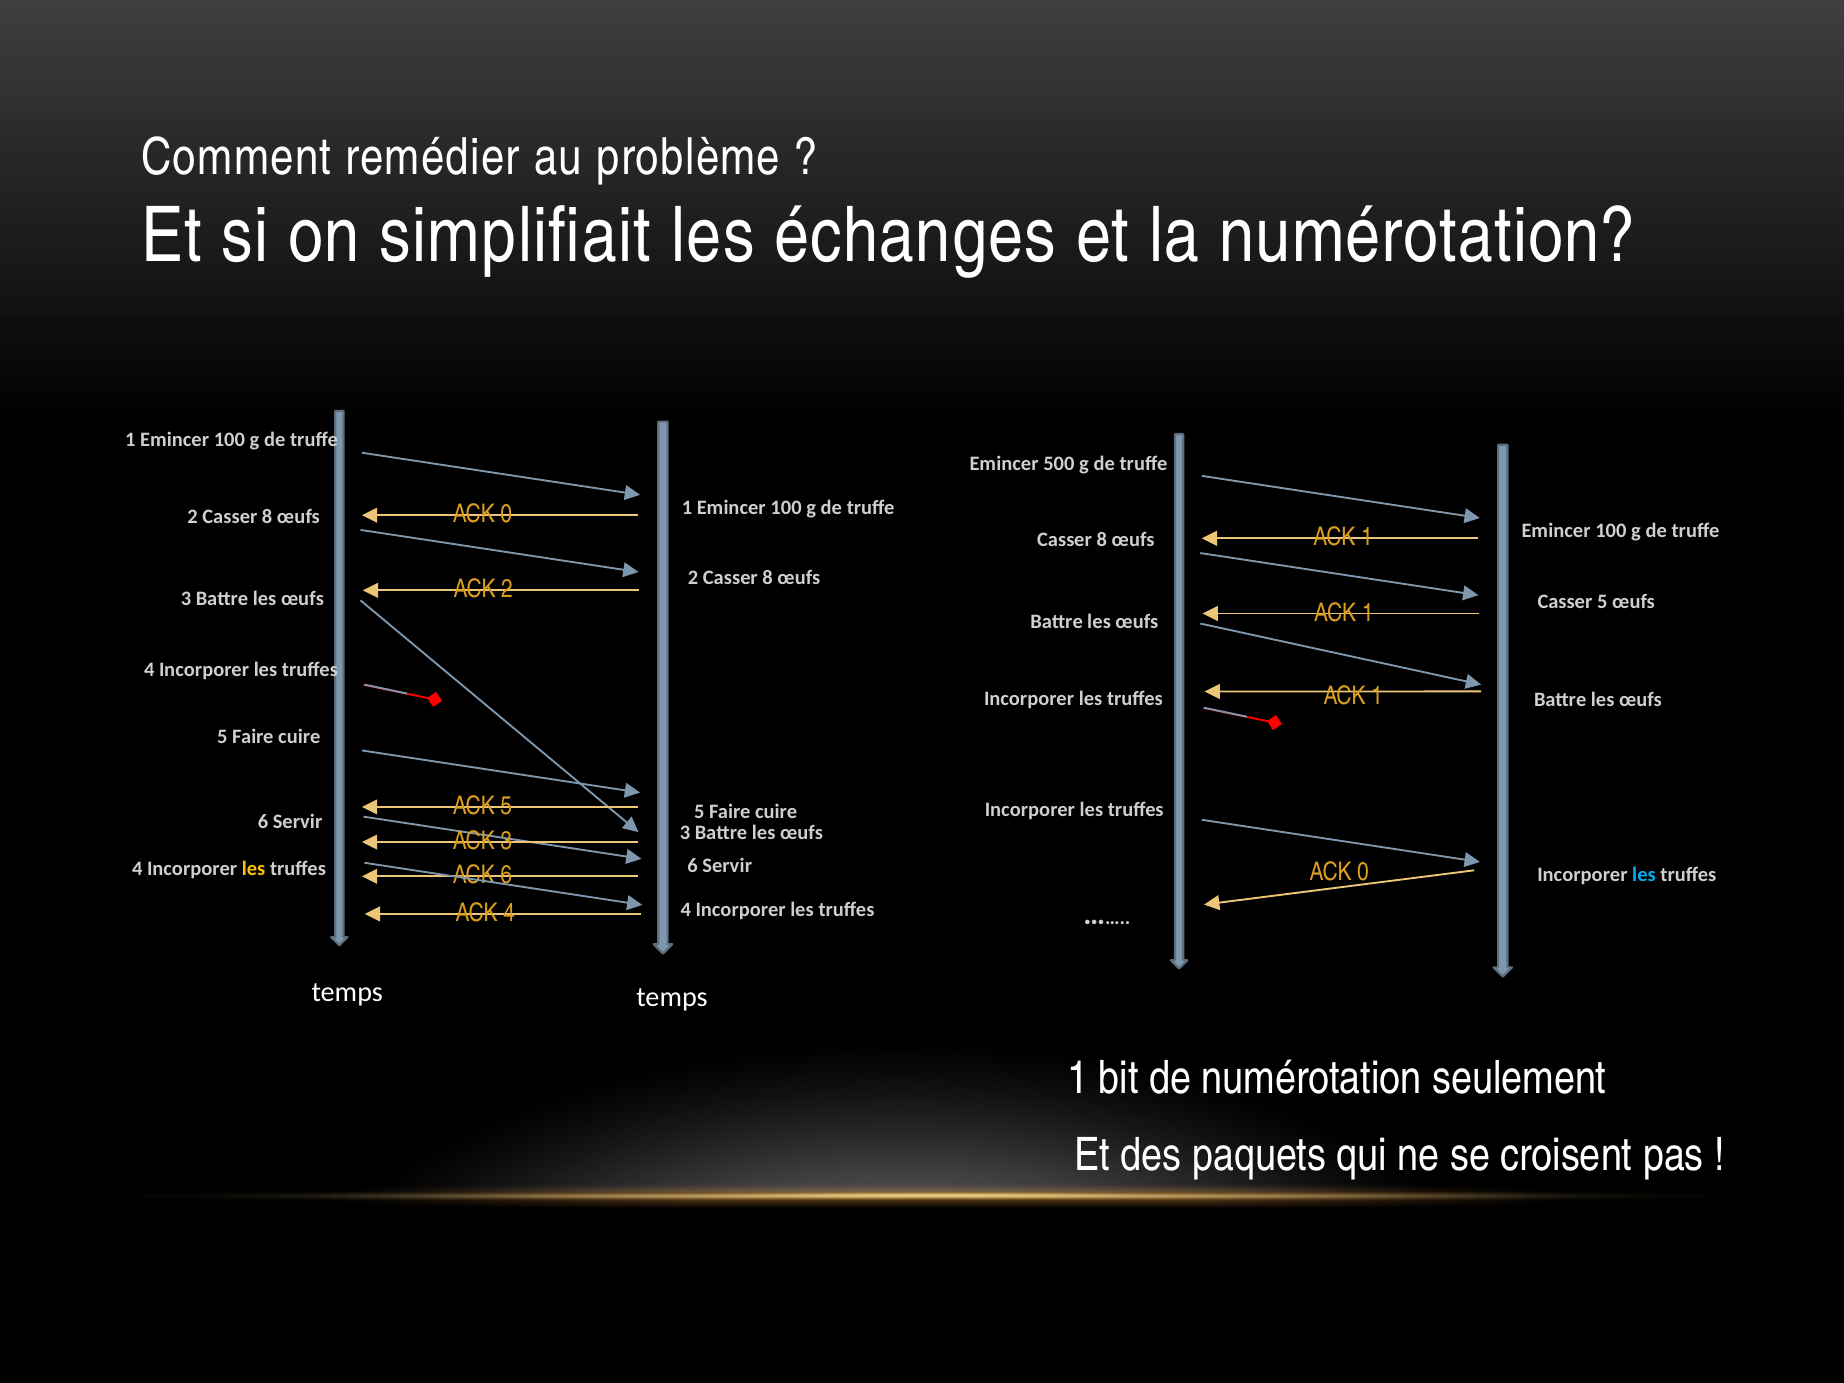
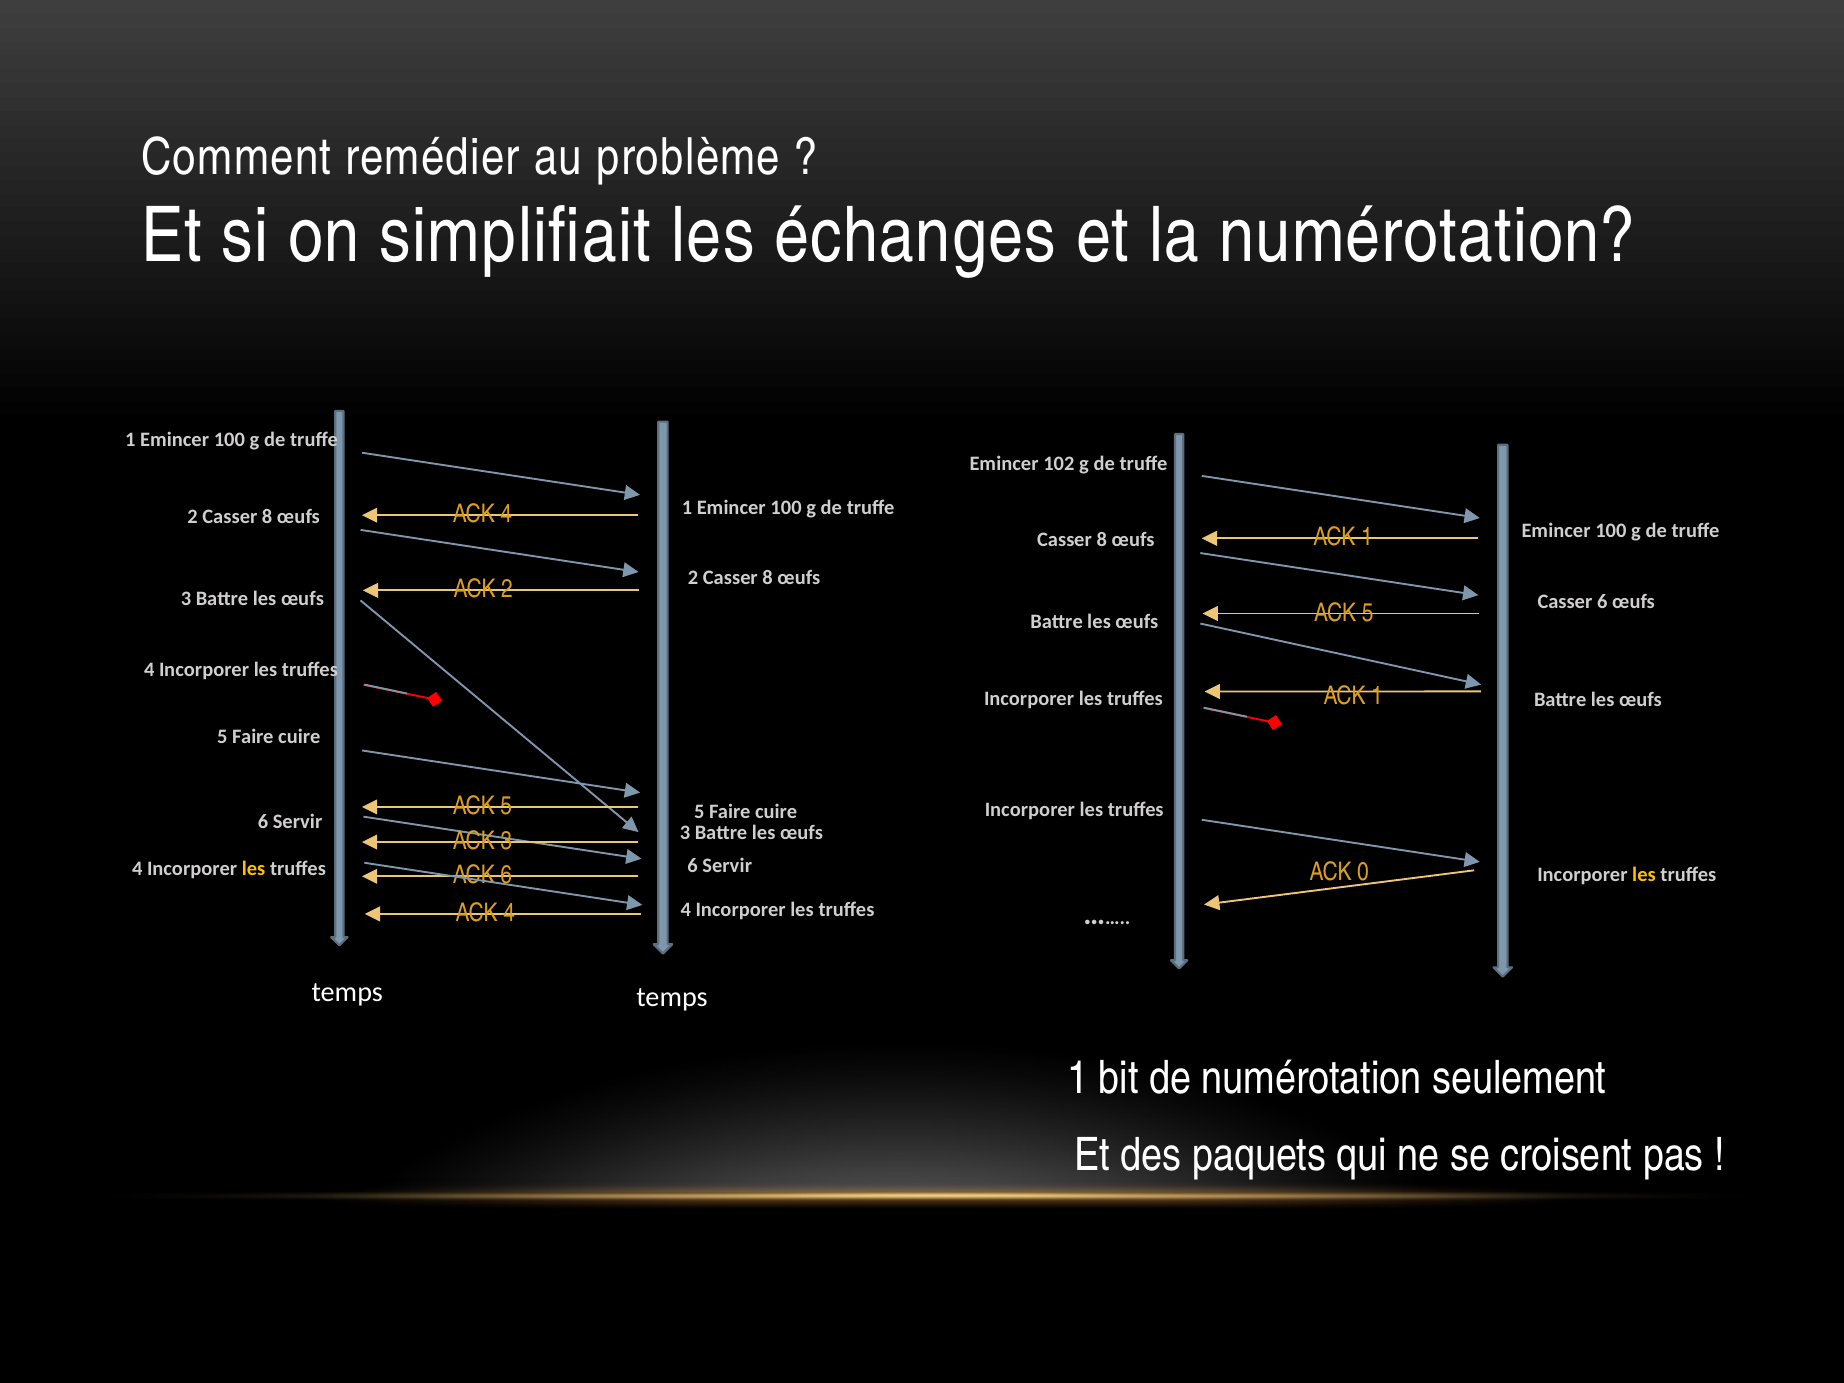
500: 500 -> 102
0 at (506, 514): 0 -> 4
Casser 5: 5 -> 6
1 at (1368, 613): 1 -> 5
les at (1644, 875) colour: light blue -> yellow
